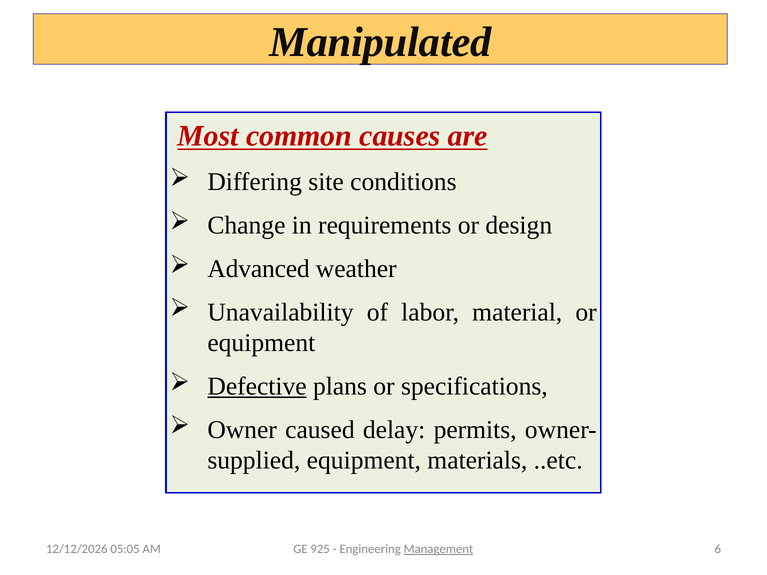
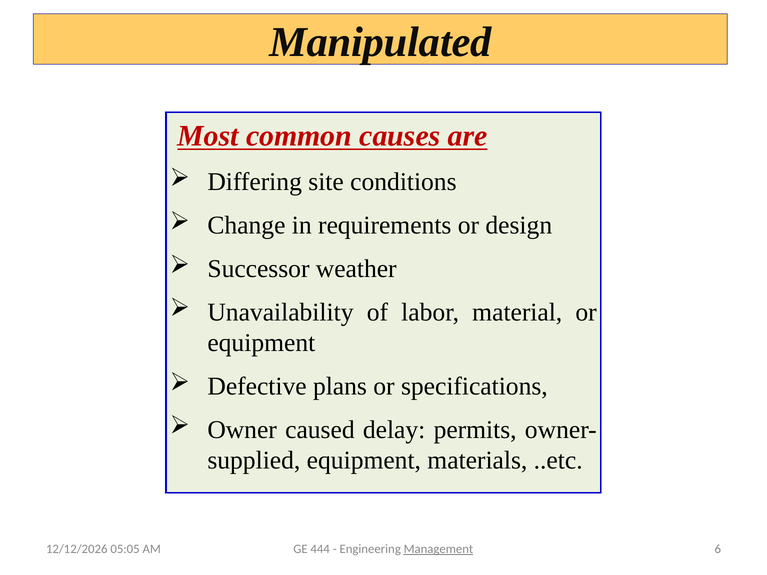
Advanced: Advanced -> Successor
Defective underline: present -> none
925: 925 -> 444
